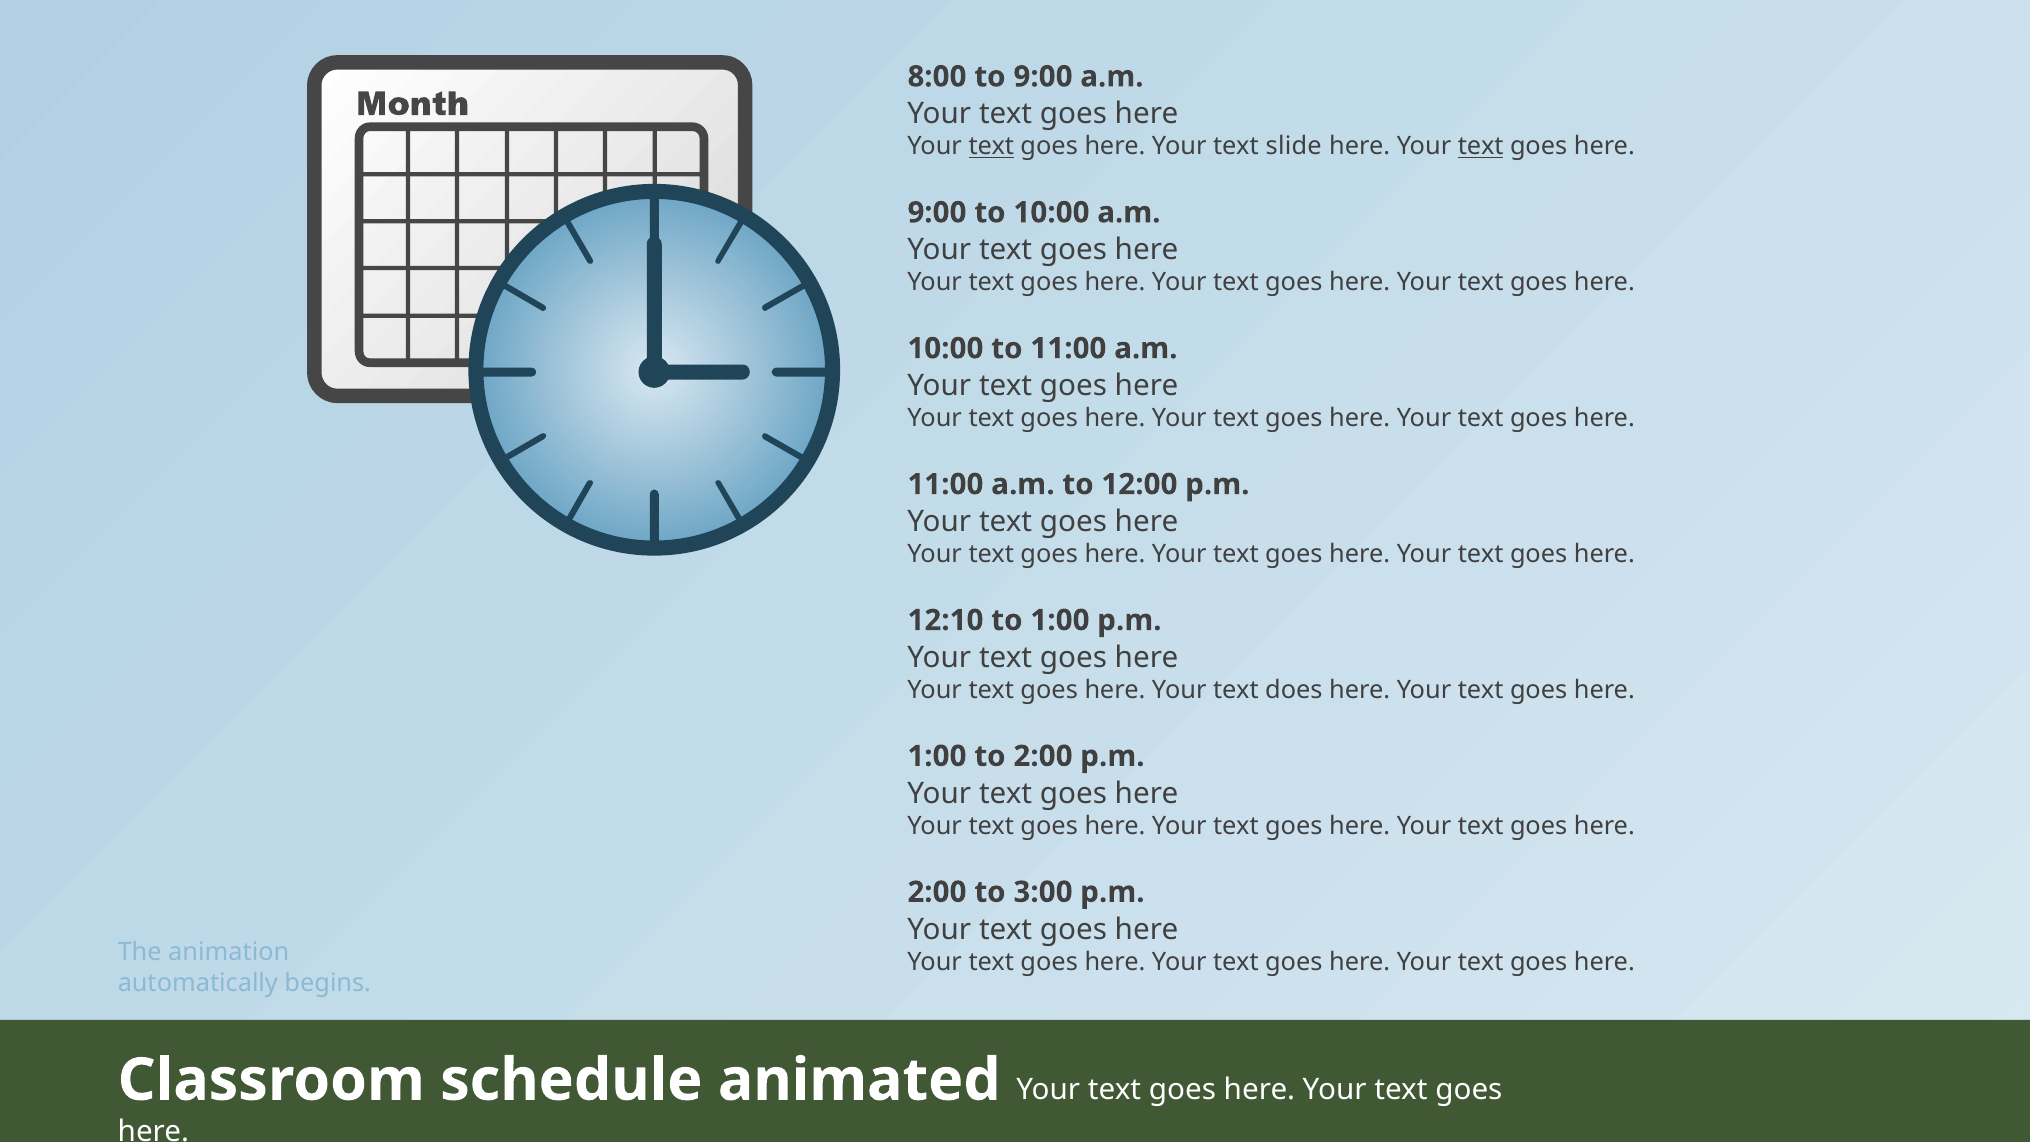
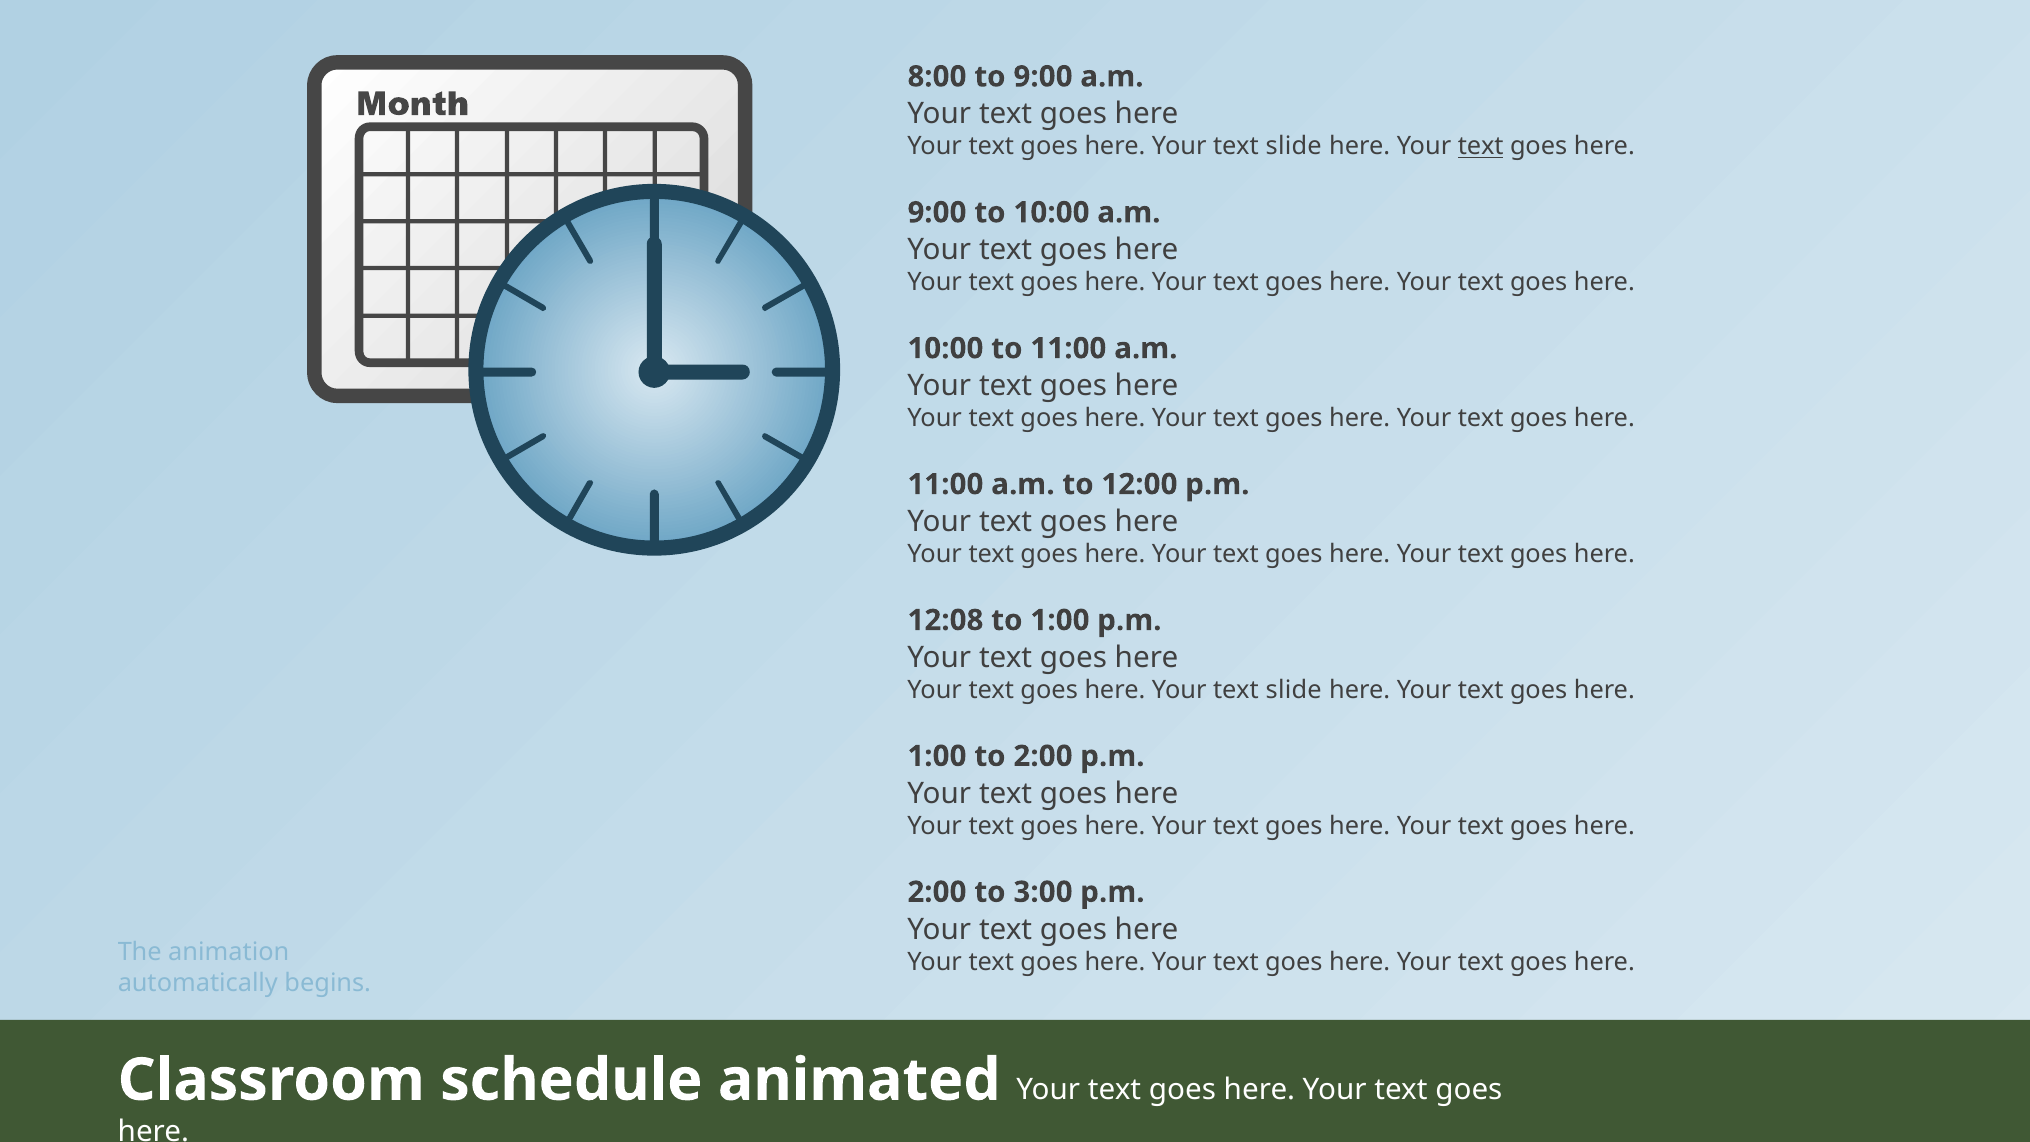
text at (991, 147) underline: present -> none
12:10: 12:10 -> 12:08
does at (1294, 690): does -> slide
